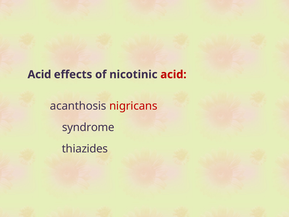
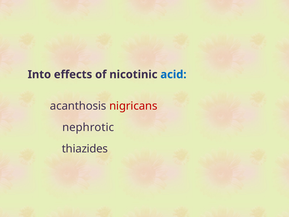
Acid at (39, 74): Acid -> Into
acid at (173, 74) colour: red -> blue
syndrome: syndrome -> nephrotic
